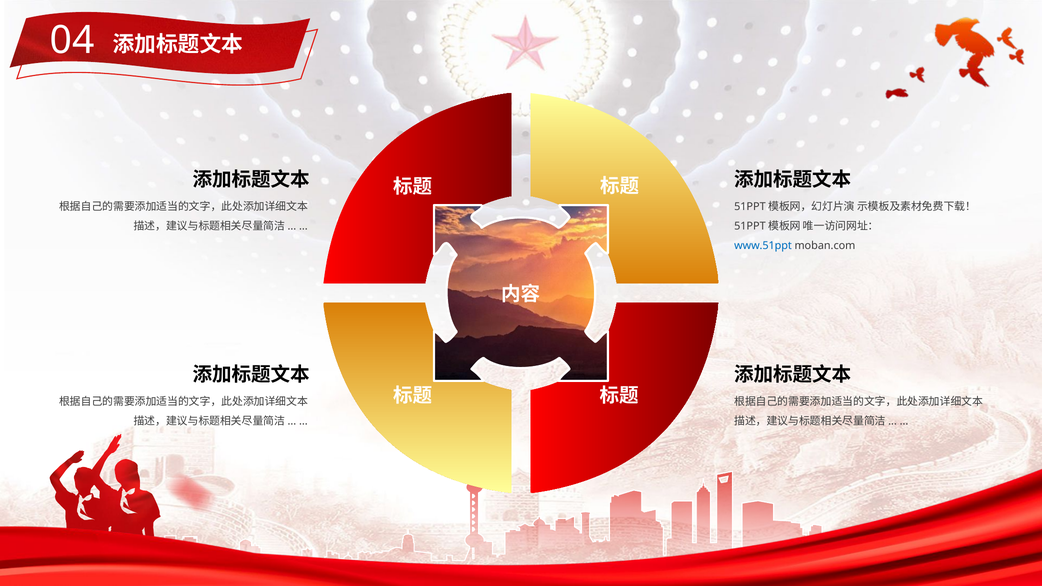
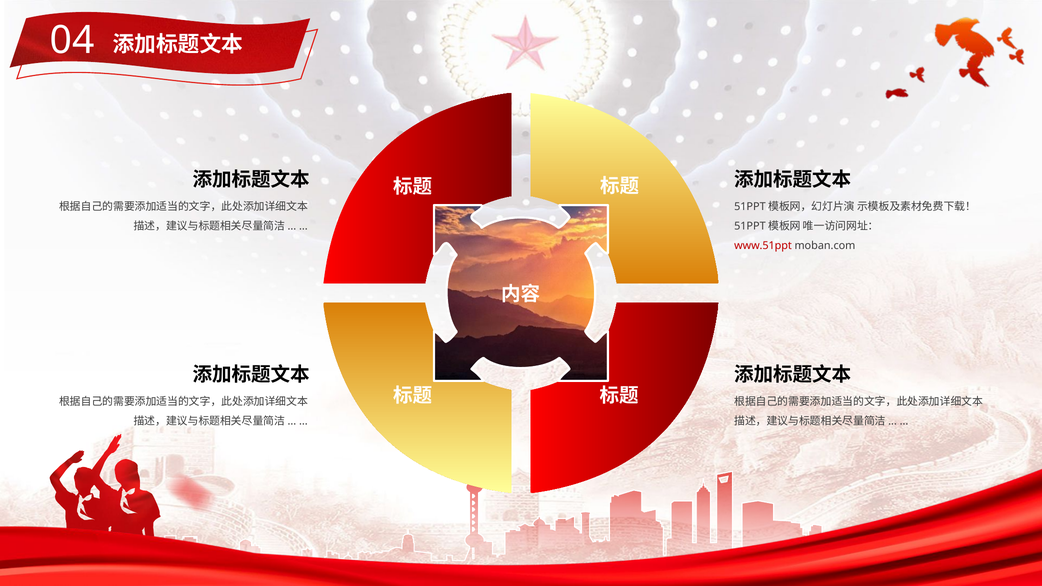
www.51ppt colour: blue -> red
